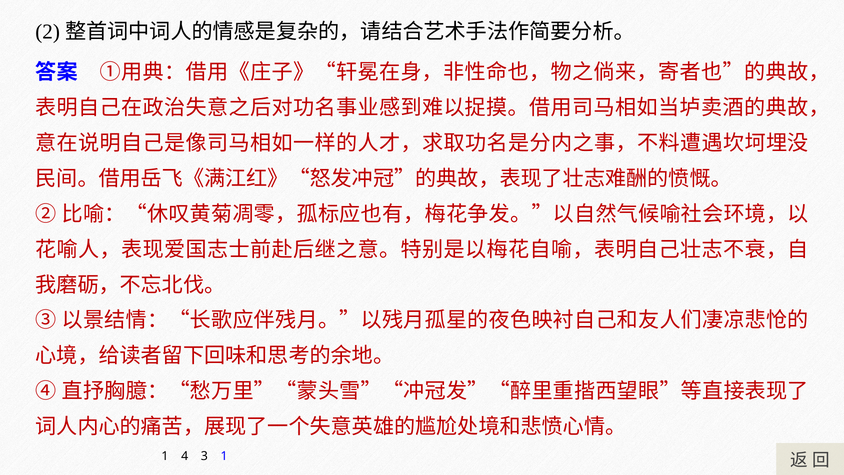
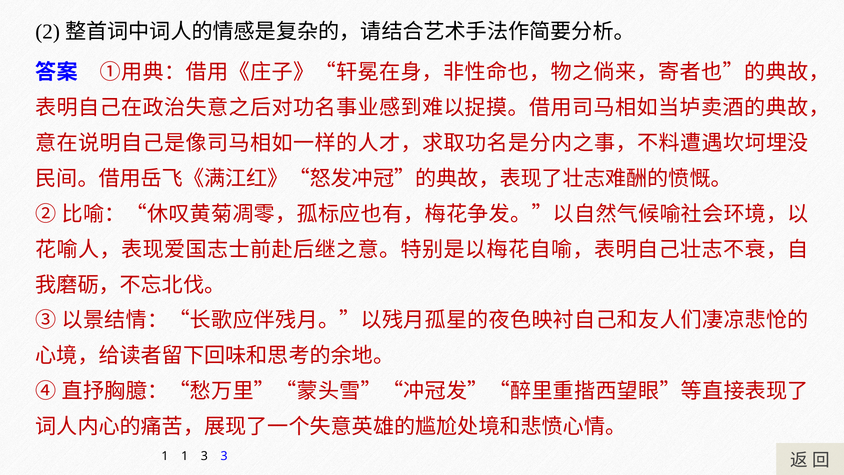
1 4: 4 -> 1
3 1: 1 -> 3
